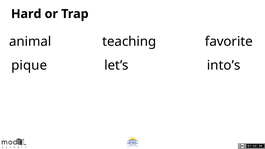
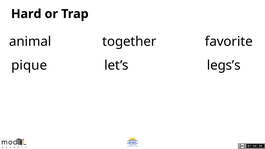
teaching: teaching -> together
into’s: into’s -> legs’s
